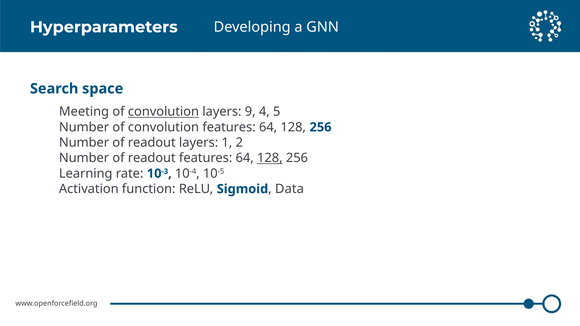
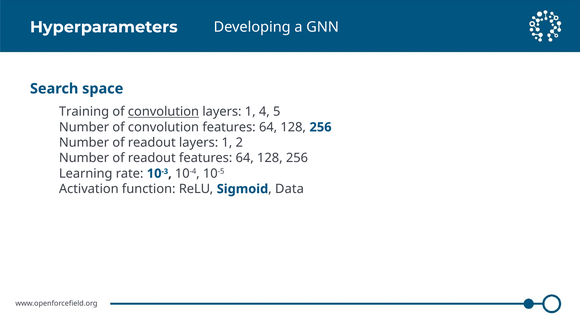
Meeting: Meeting -> Training
9 at (250, 112): 9 -> 1
128 at (270, 158) underline: present -> none
